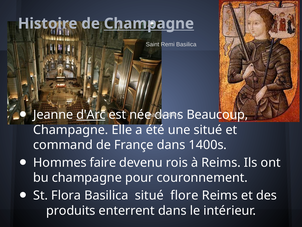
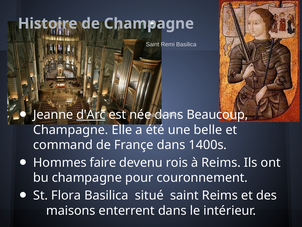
Champagne at (149, 24) underline: present -> none
une situé: situé -> belle
situé flore: flore -> saint
produits: produits -> maisons
